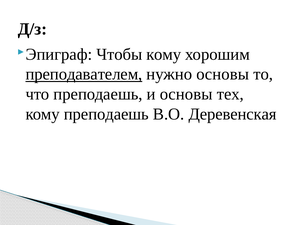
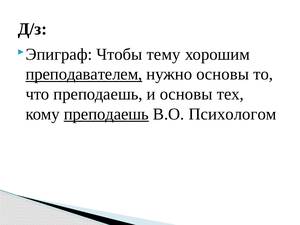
Чтобы кому: кому -> тему
преподаешь at (106, 114) underline: none -> present
Деревенская: Деревенская -> Психологом
